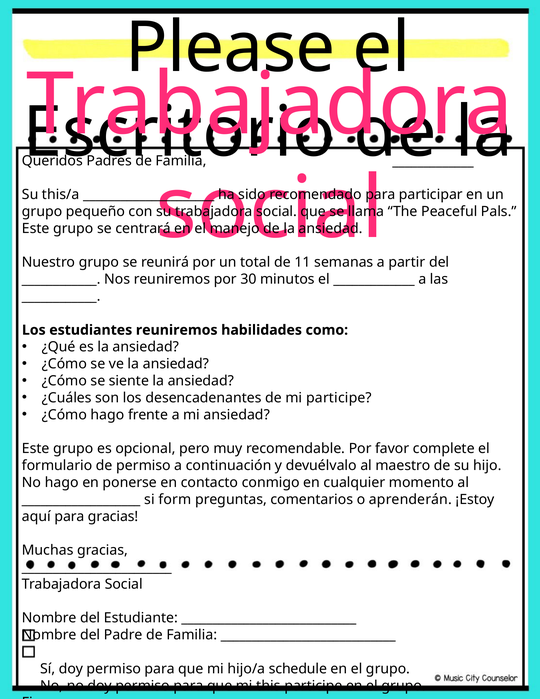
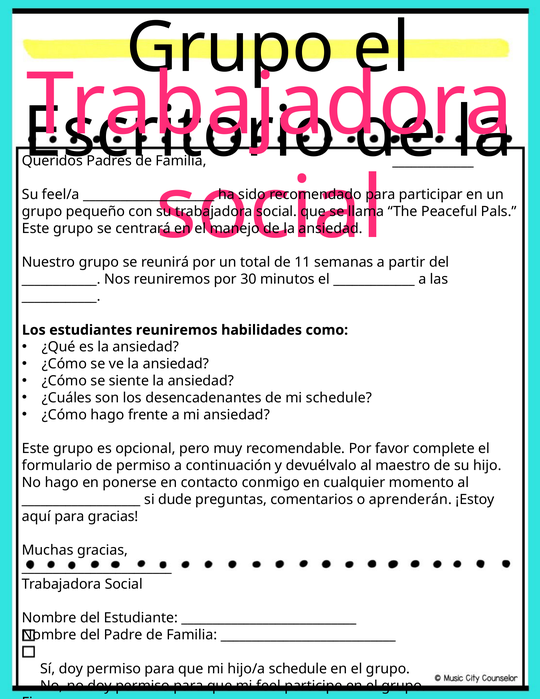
Please at (230, 48): Please -> Grupo
this/a: this/a -> feel/a
mi participe: participe -> schedule
form: form -> dude
this: this -> feel
